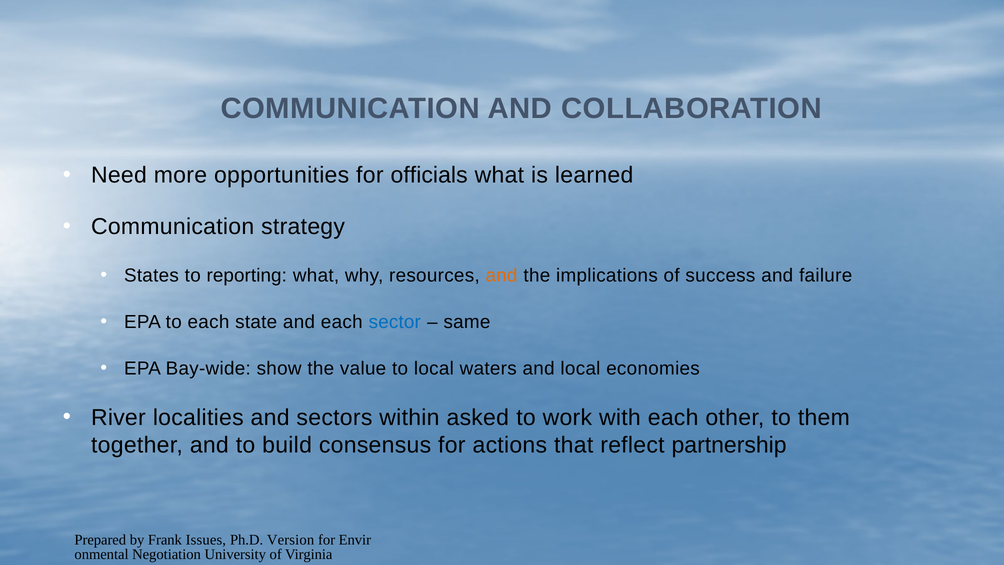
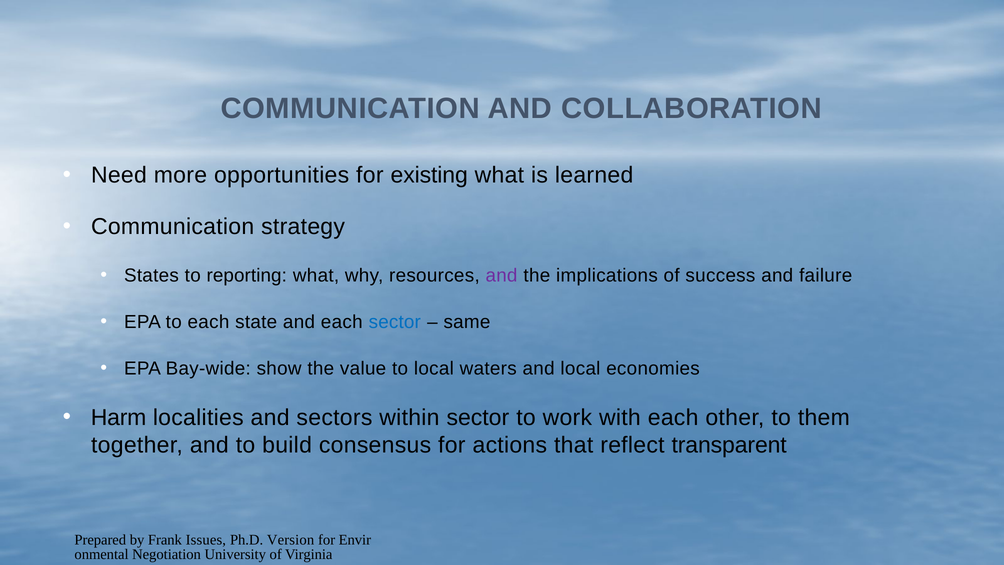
officials: officials -> existing
and at (502, 275) colour: orange -> purple
River: River -> Harm
within asked: asked -> sector
partnership: partnership -> transparent
